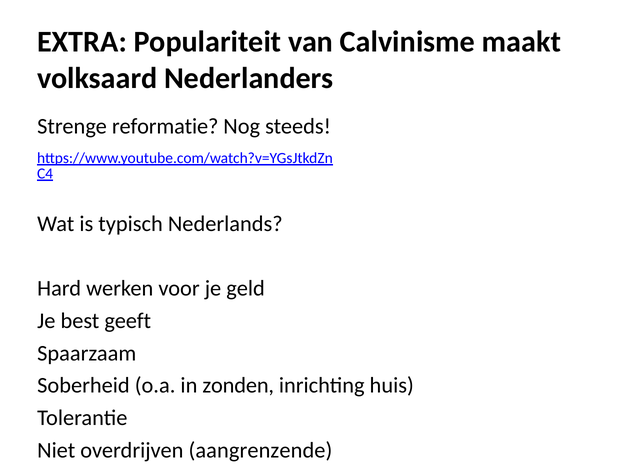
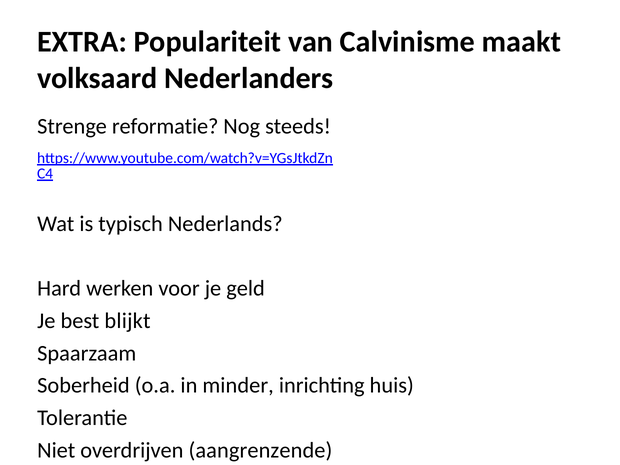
geeft: geeft -> blijkt
zonden: zonden -> minder
